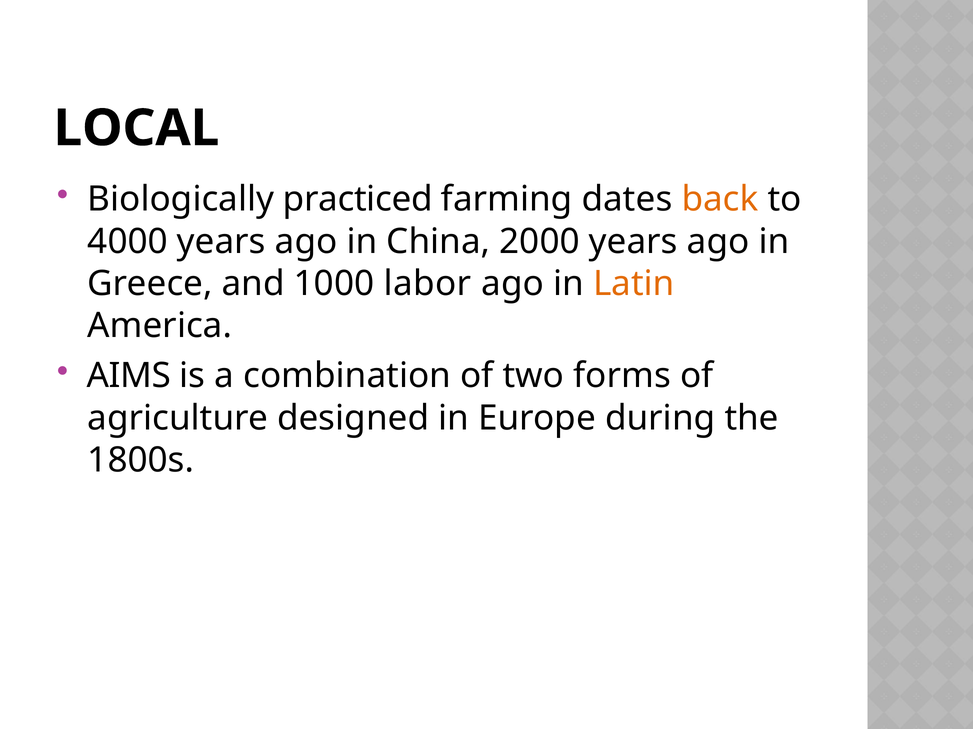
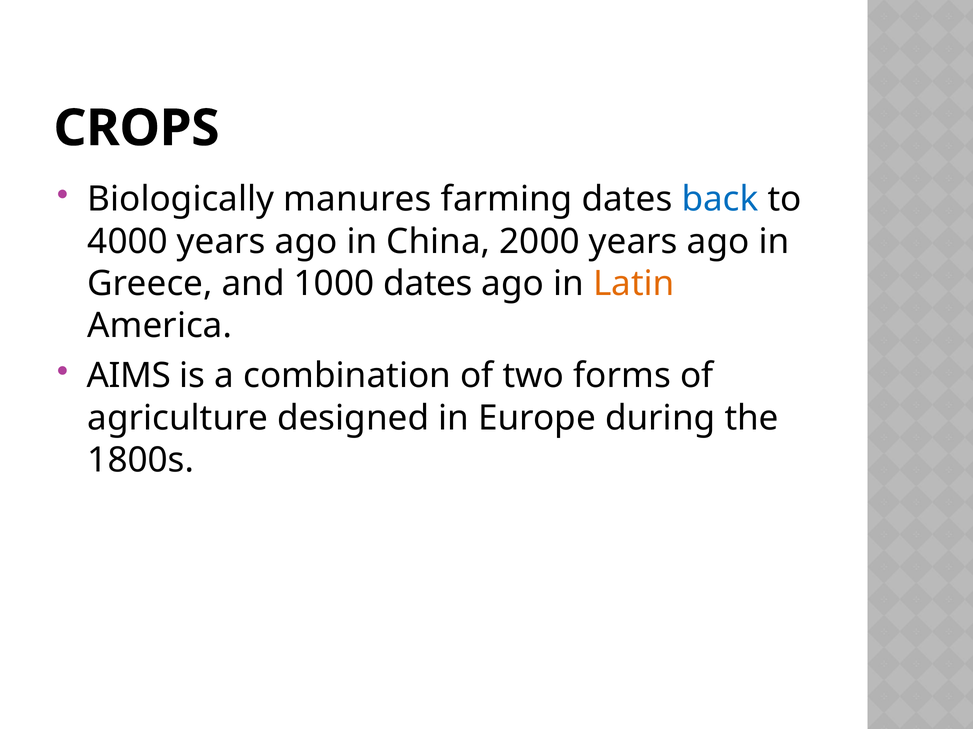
LOCAL: LOCAL -> CROPS
practiced: practiced -> manures
back colour: orange -> blue
1000 labor: labor -> dates
